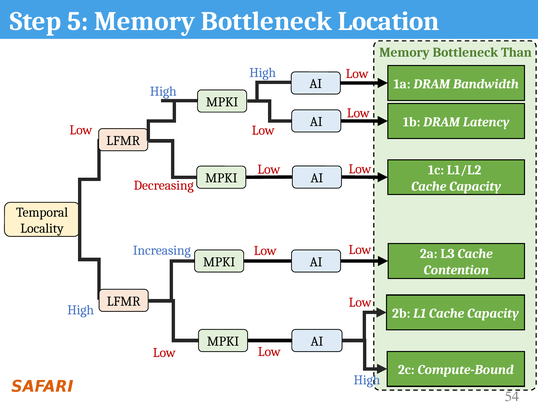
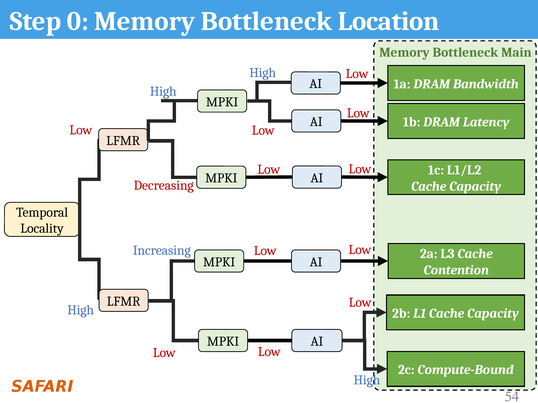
5: 5 -> 0
Than: Than -> Main
